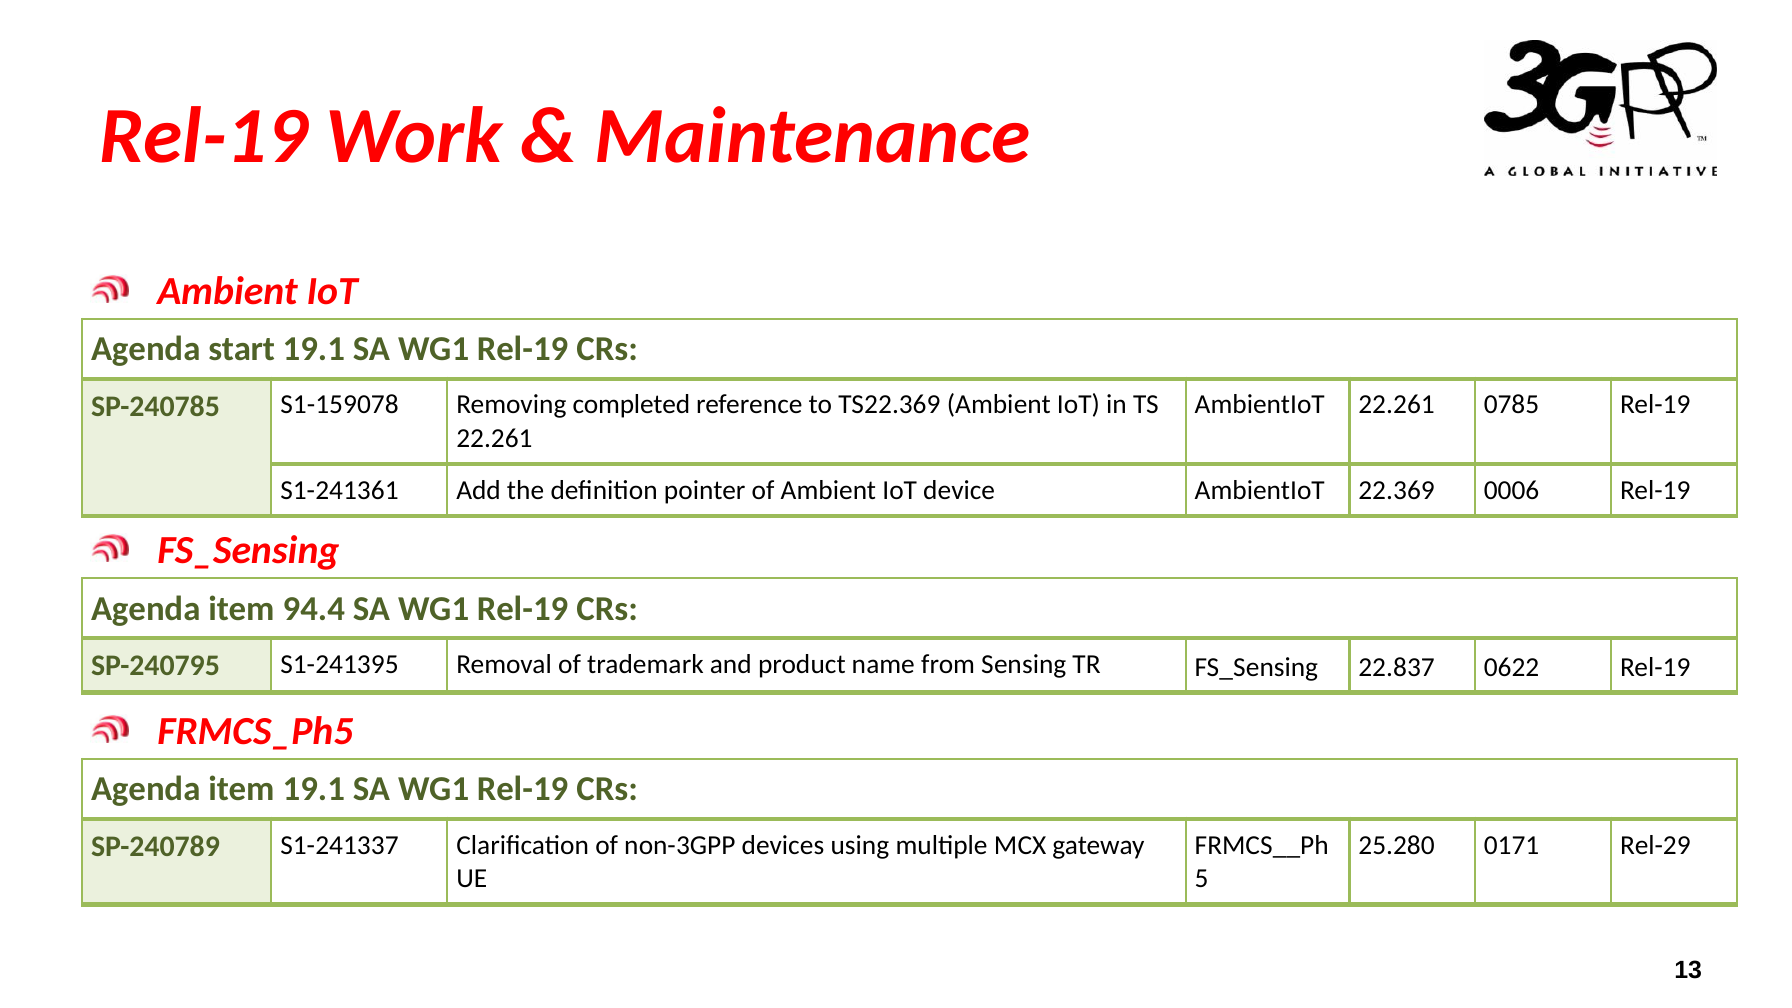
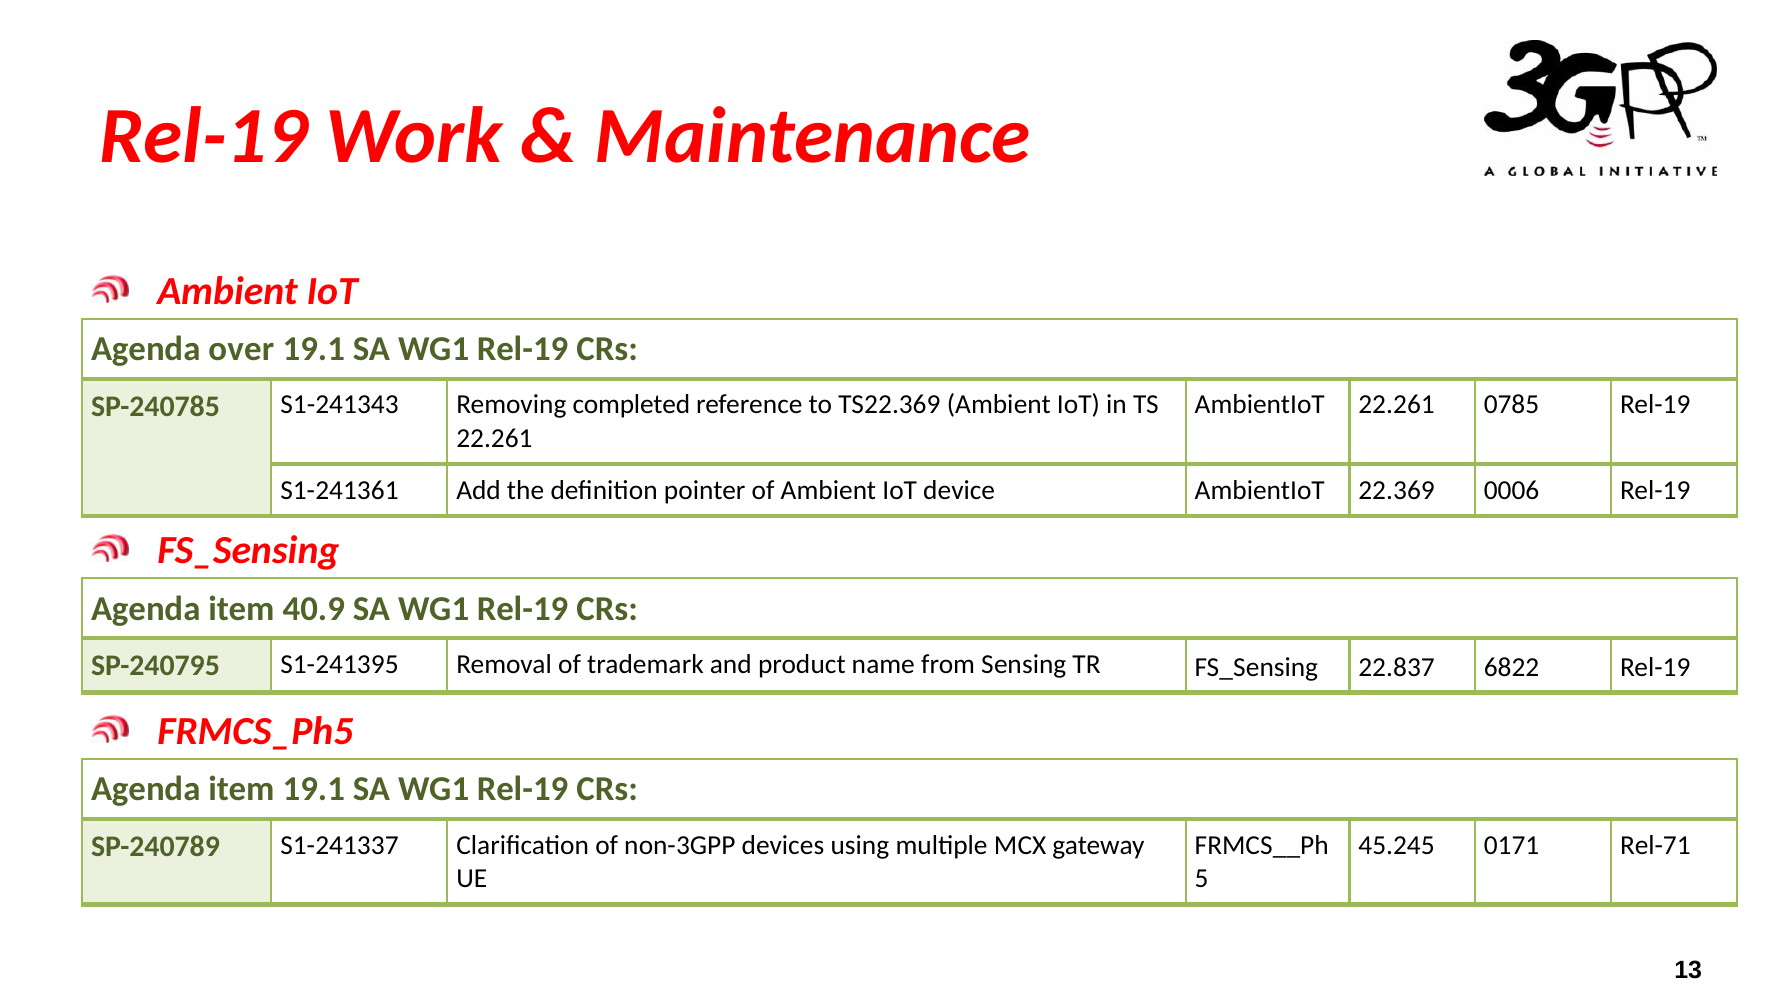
start: start -> over
S1-159078: S1-159078 -> S1-241343
94.4: 94.4 -> 40.9
0622: 0622 -> 6822
25.280: 25.280 -> 45.245
Rel-29: Rel-29 -> Rel-71
